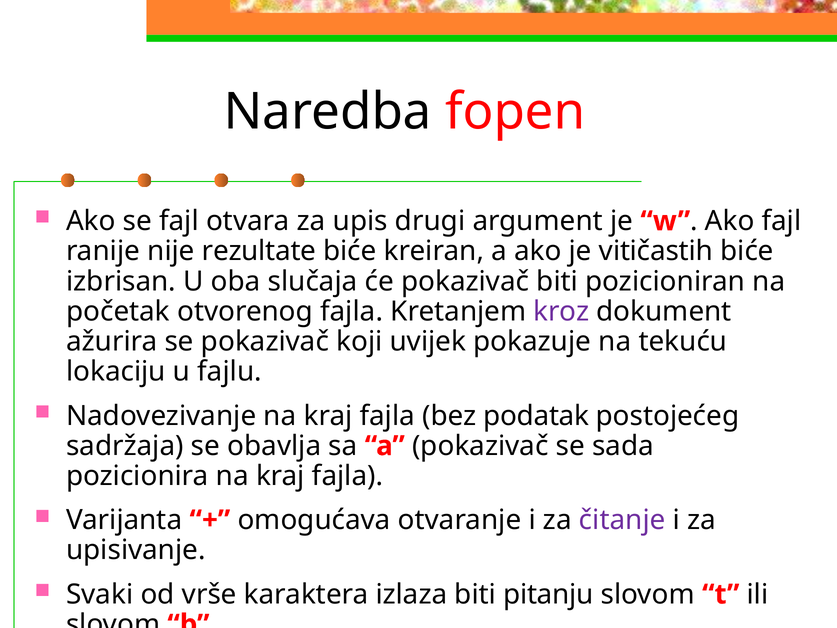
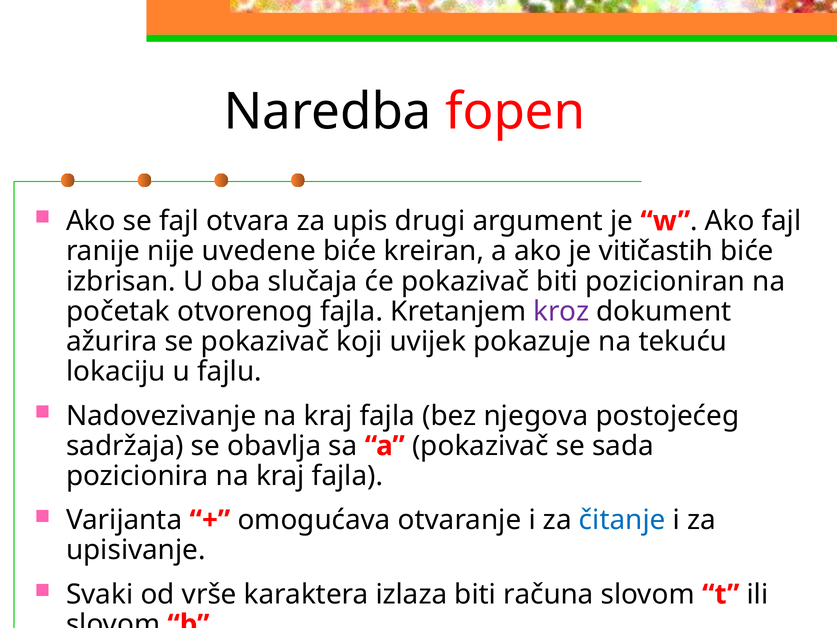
rezultate: rezultate -> uvedene
podatak: podatak -> njegova
čitanje colour: purple -> blue
pitanju: pitanju -> računa
